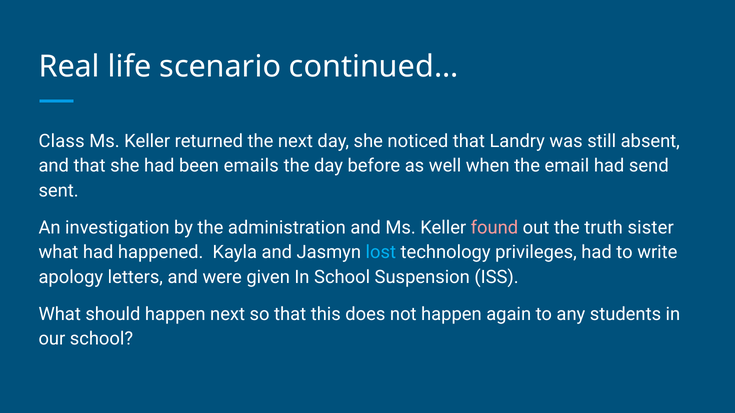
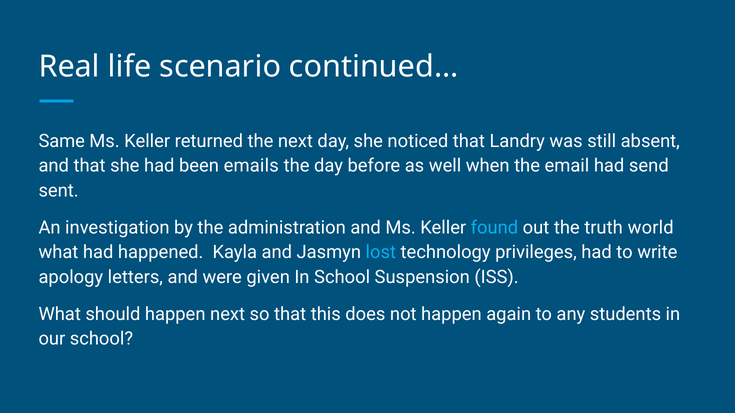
Class: Class -> Same
found colour: pink -> light blue
sister: sister -> world
